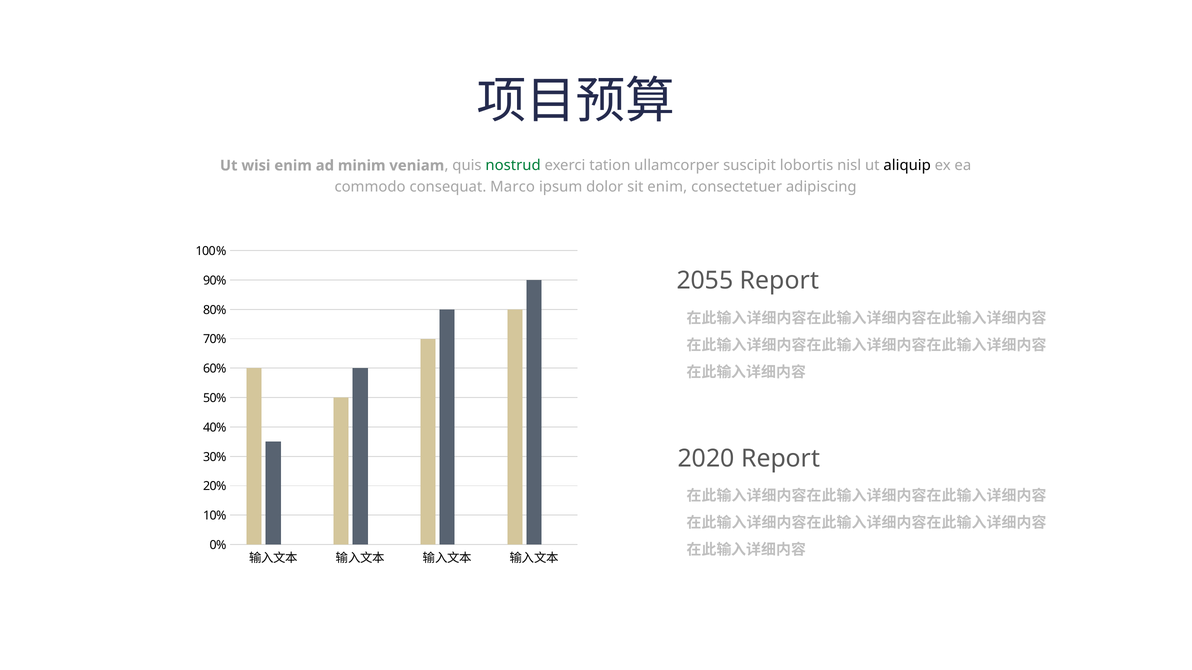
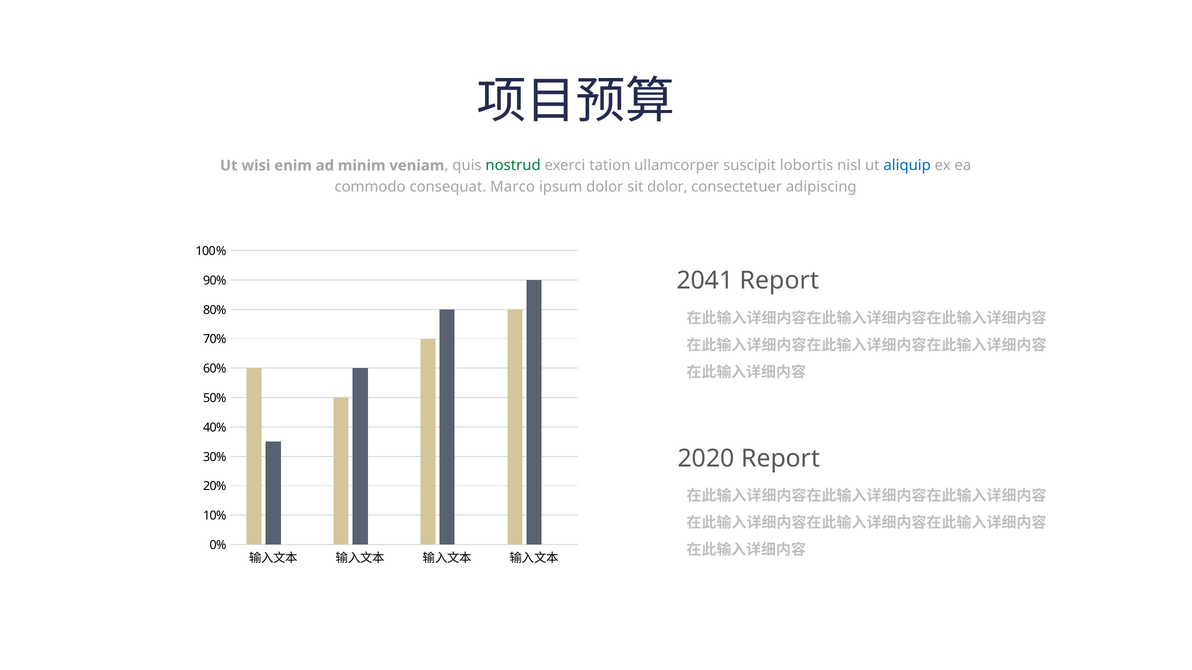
aliquip colour: black -> blue
sit enim: enim -> dolor
2055: 2055 -> 2041
